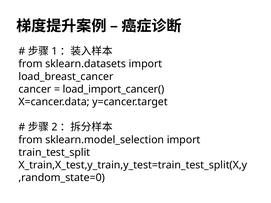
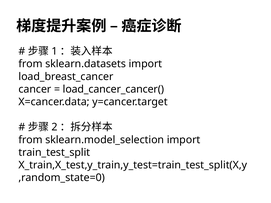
load_import_cancer(: load_import_cancer( -> load_cancer_cancer(
